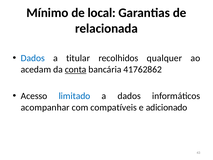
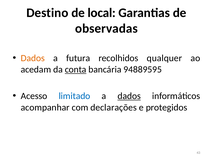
Mínimo: Mínimo -> Destino
relacionada: relacionada -> observadas
Dados at (33, 58) colour: blue -> orange
titular: titular -> futura
41762862: 41762862 -> 94889595
dados at (129, 96) underline: none -> present
compatíveis: compatíveis -> declarações
adicionado: adicionado -> protegidos
